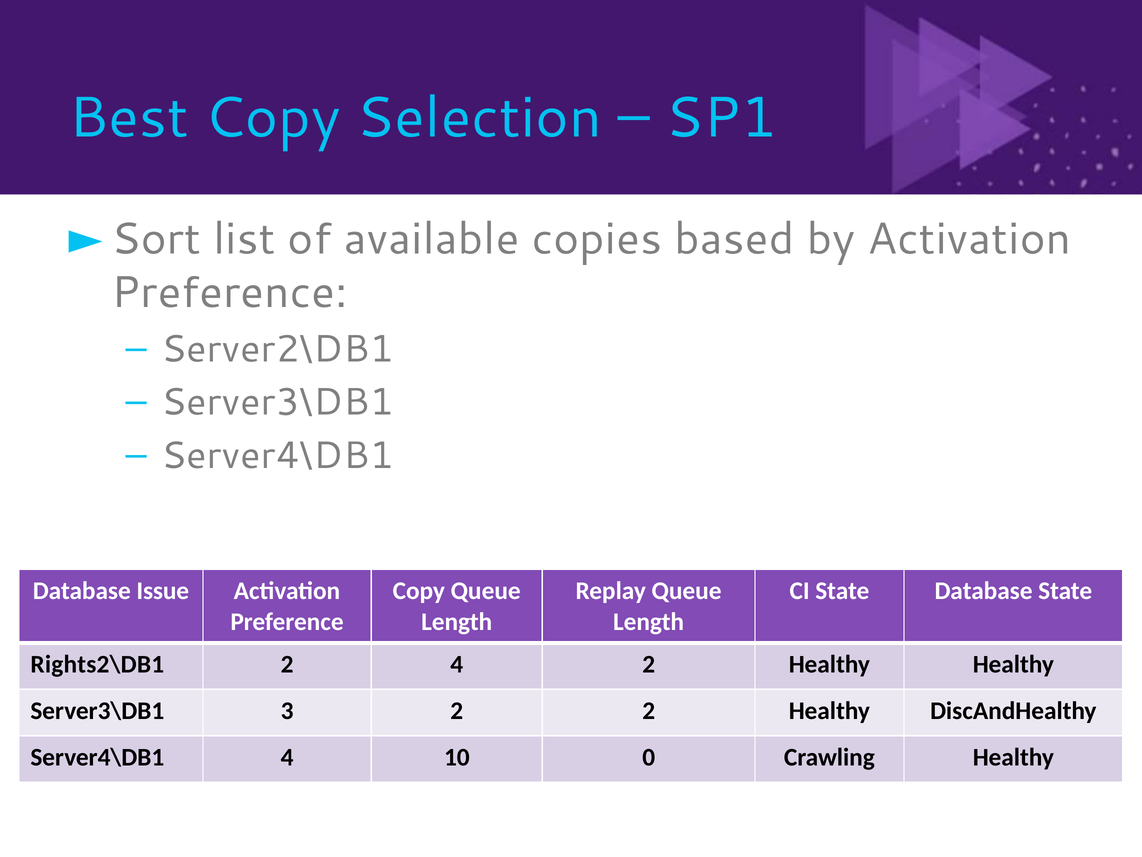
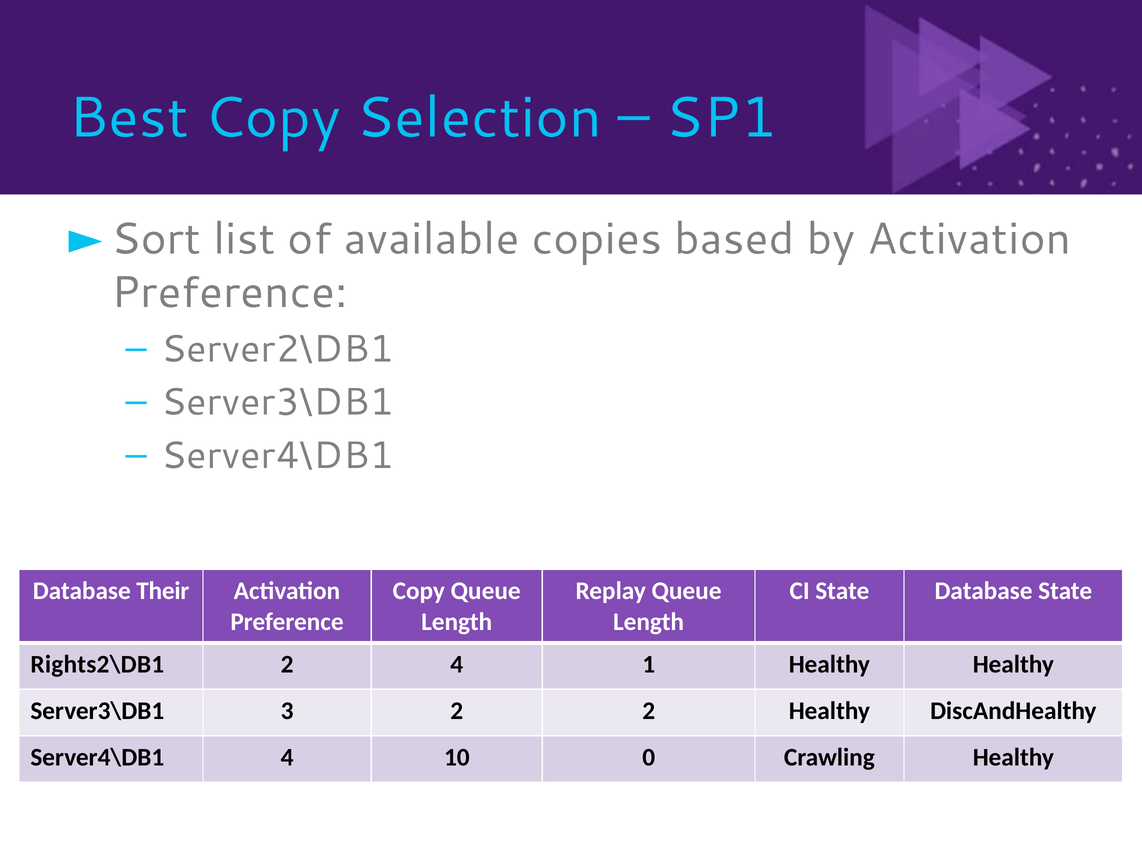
Issue: Issue -> Their
4 2: 2 -> 1
